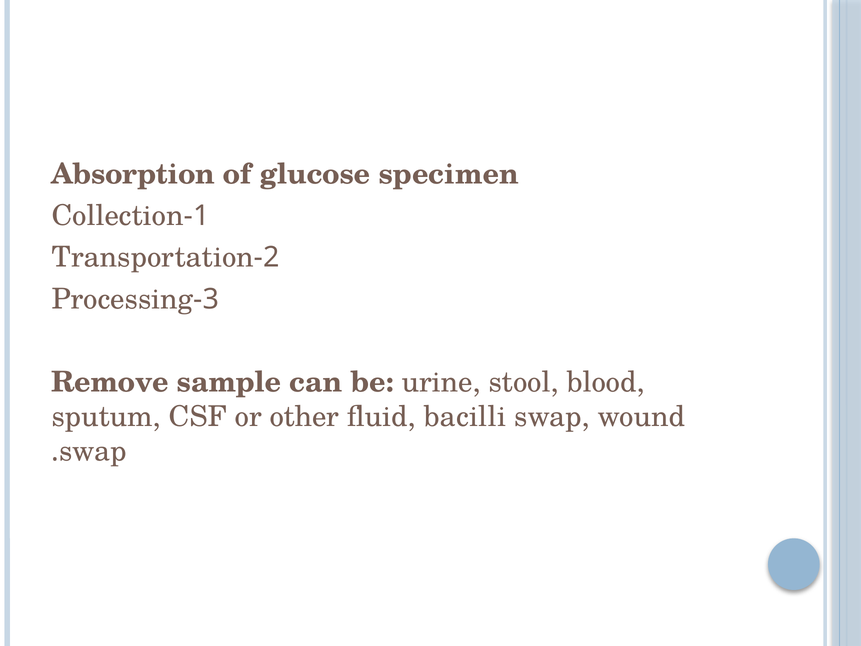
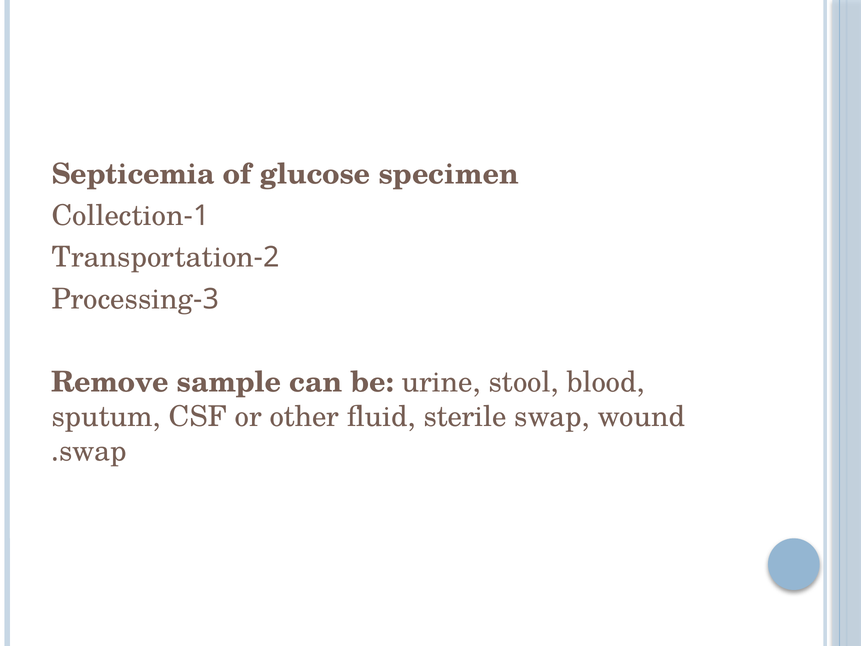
Absorption: Absorption -> Septicemia
bacilli: bacilli -> sterile
